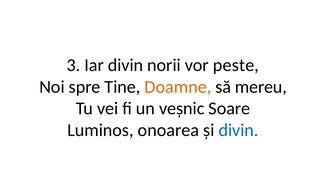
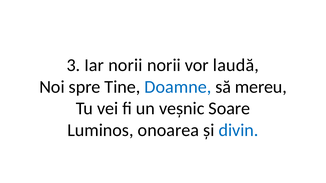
Iar divin: divin -> norii
peste: peste -> laudă
Doamne colour: orange -> blue
